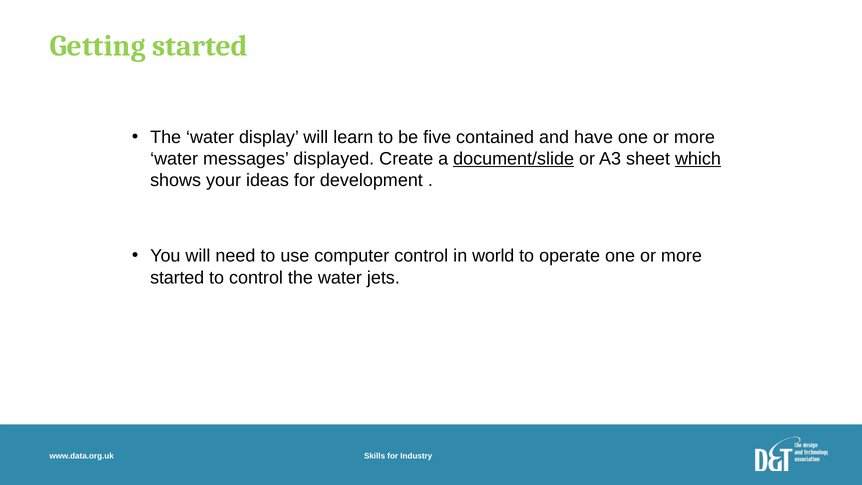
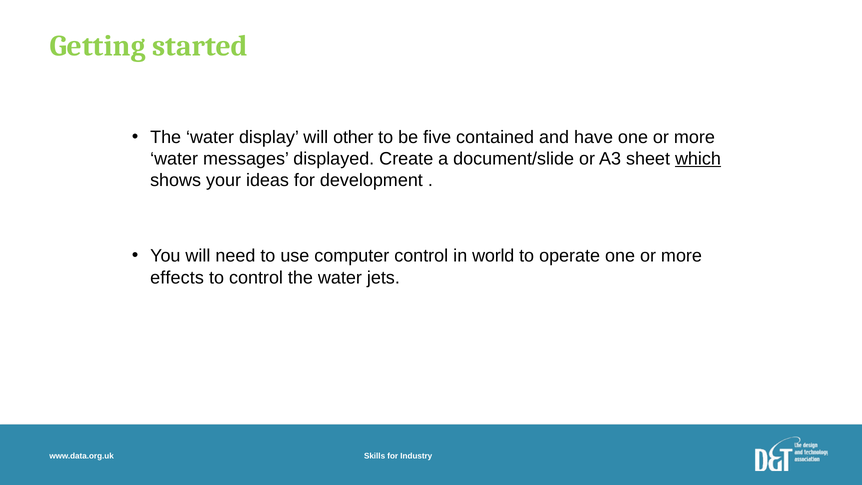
learn: learn -> other
document/slide underline: present -> none
started at (177, 278): started -> effects
